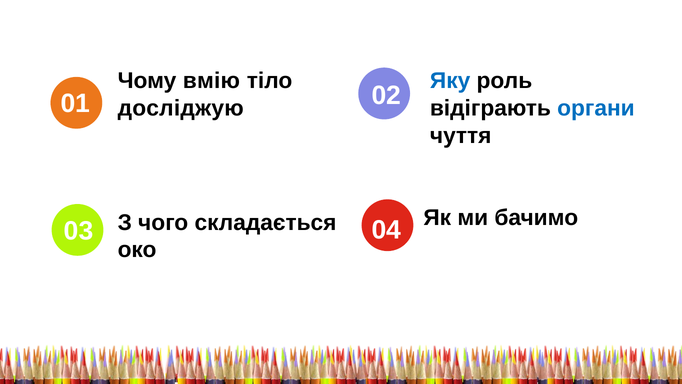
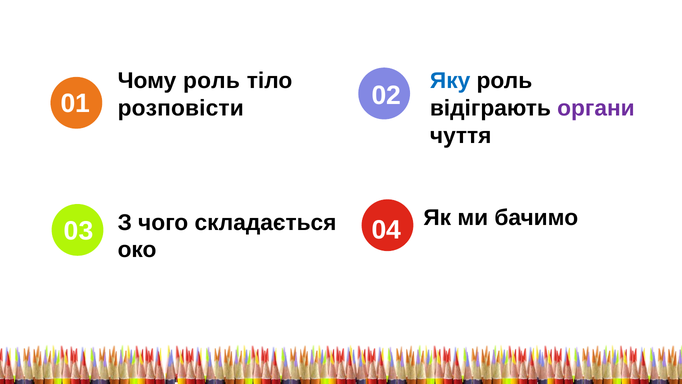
Чому вмію: вмію -> роль
досліджую: досліджую -> розповісти
органи colour: blue -> purple
